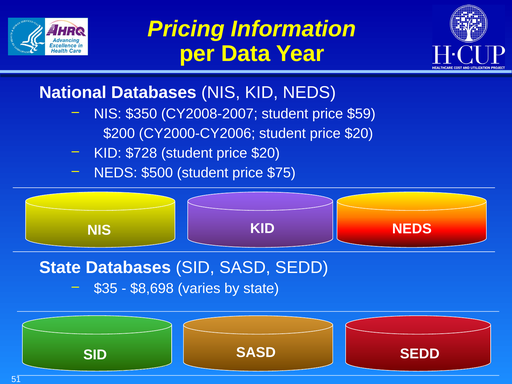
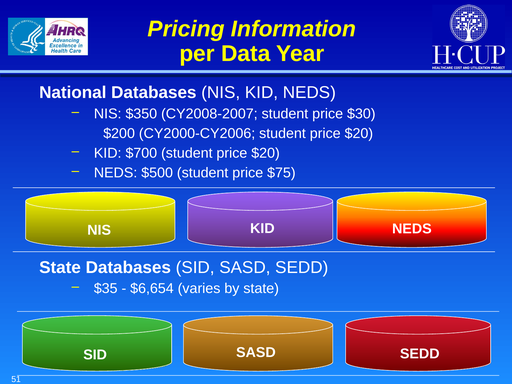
$59: $59 -> $30
$728: $728 -> $700
$8,698: $8,698 -> $6,654
